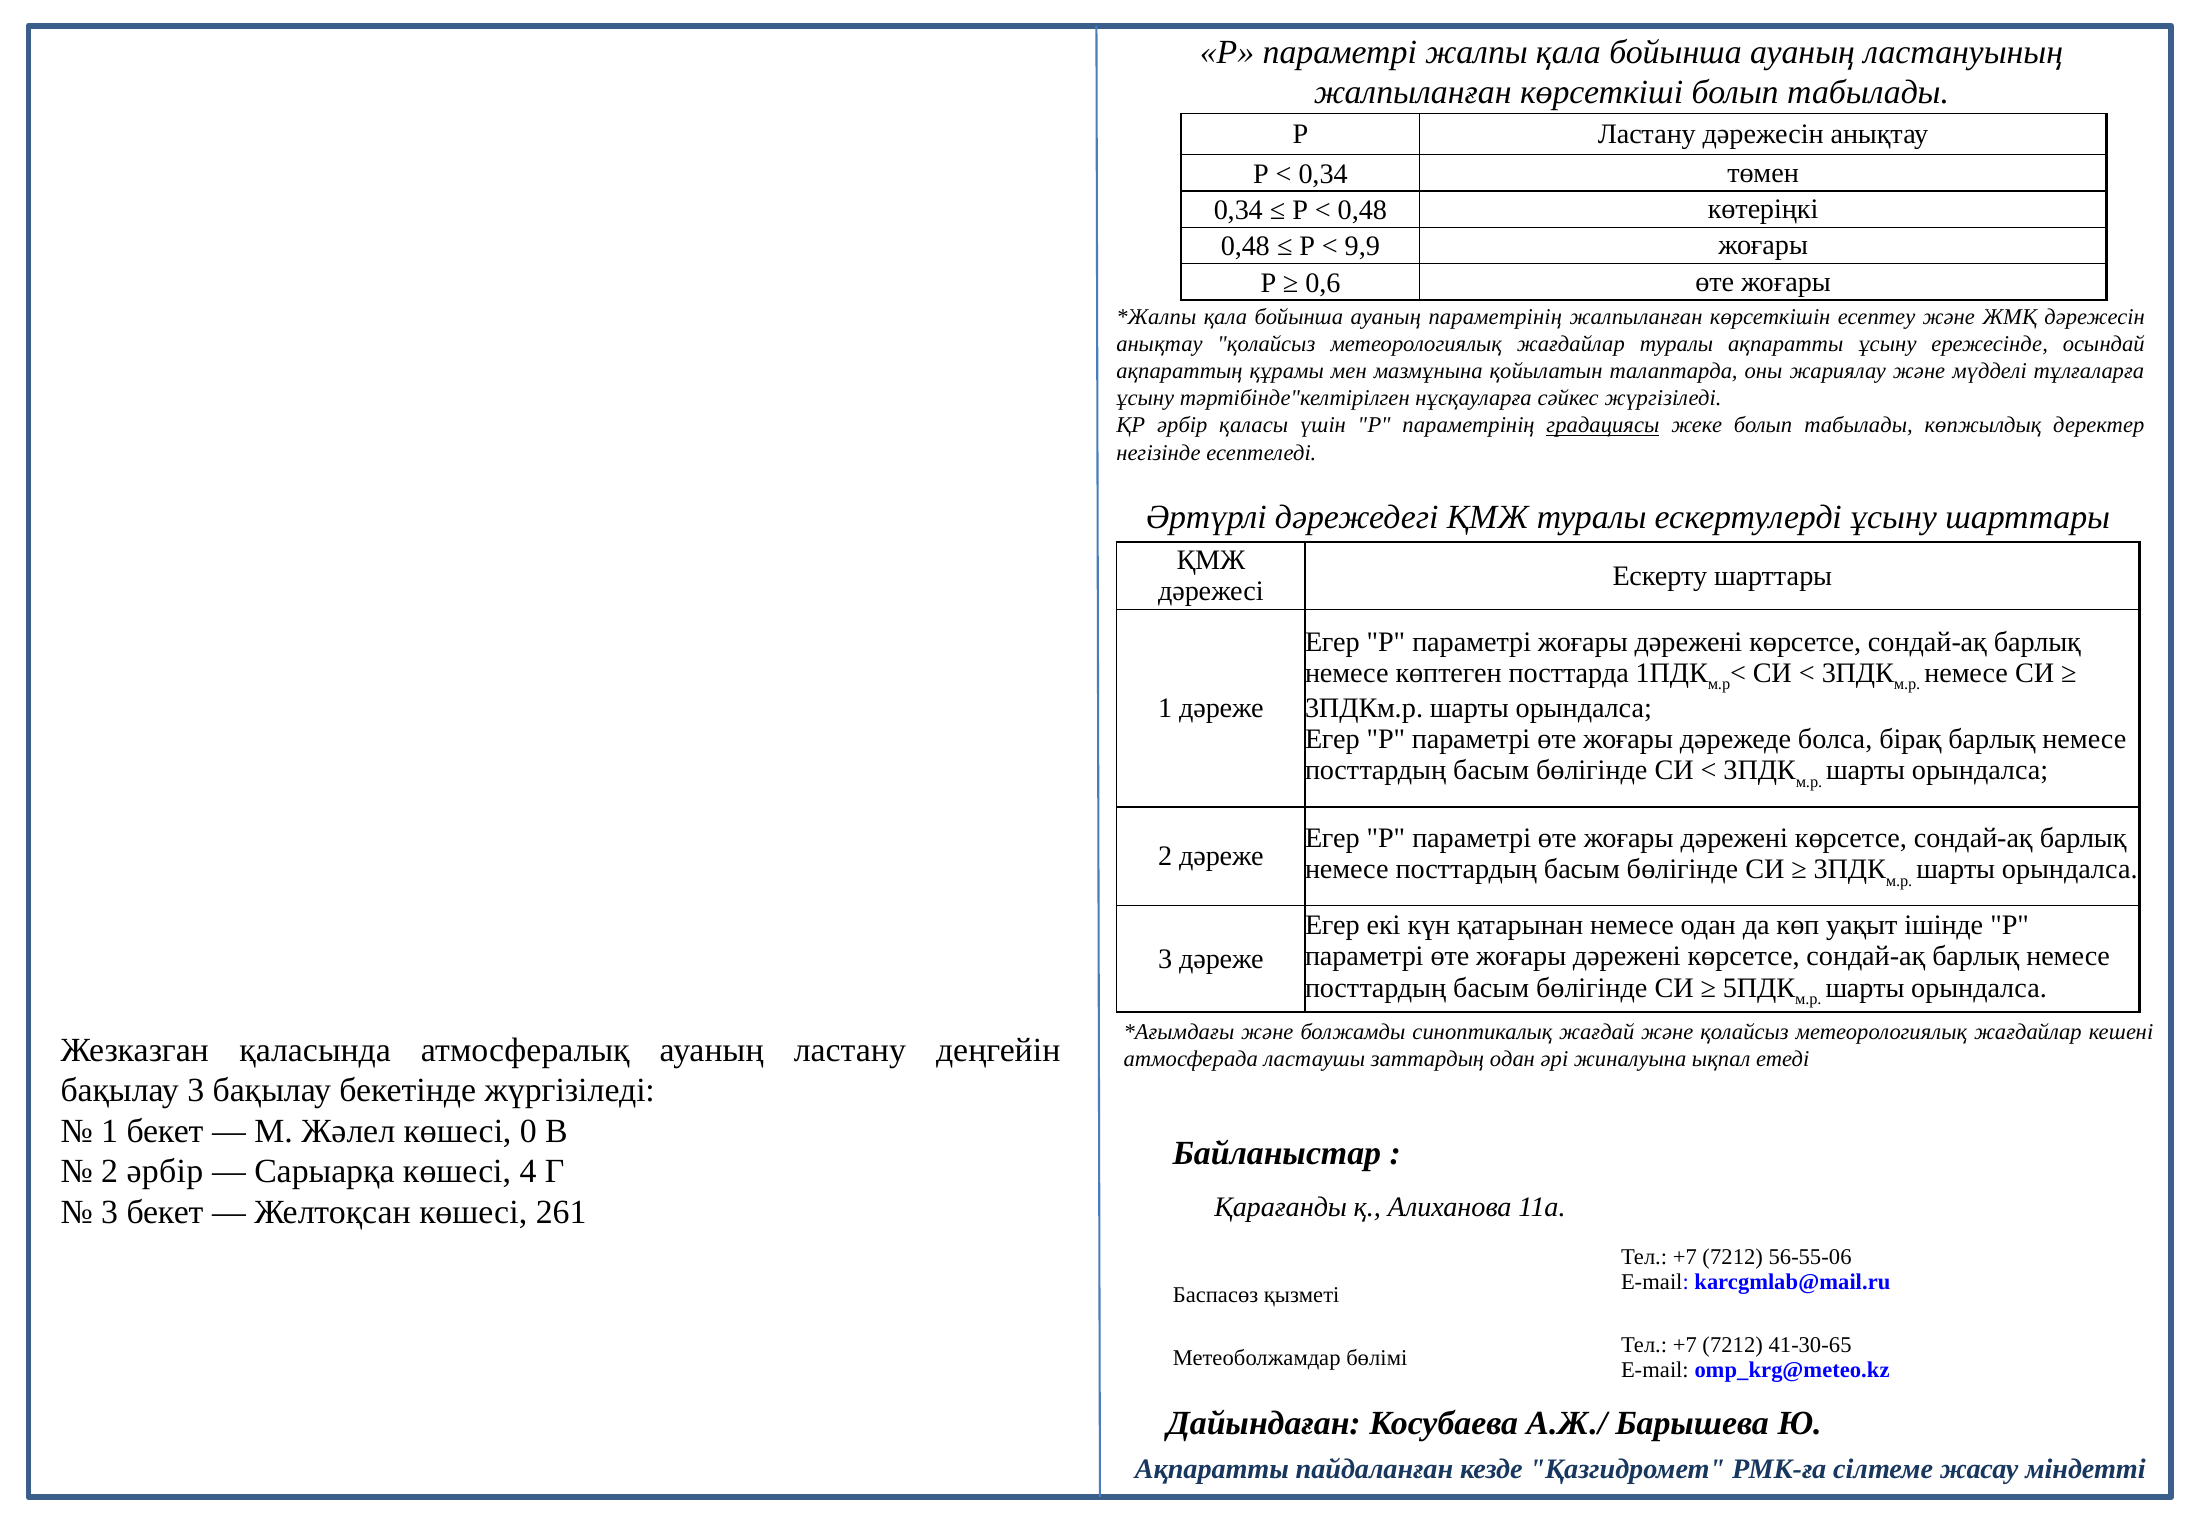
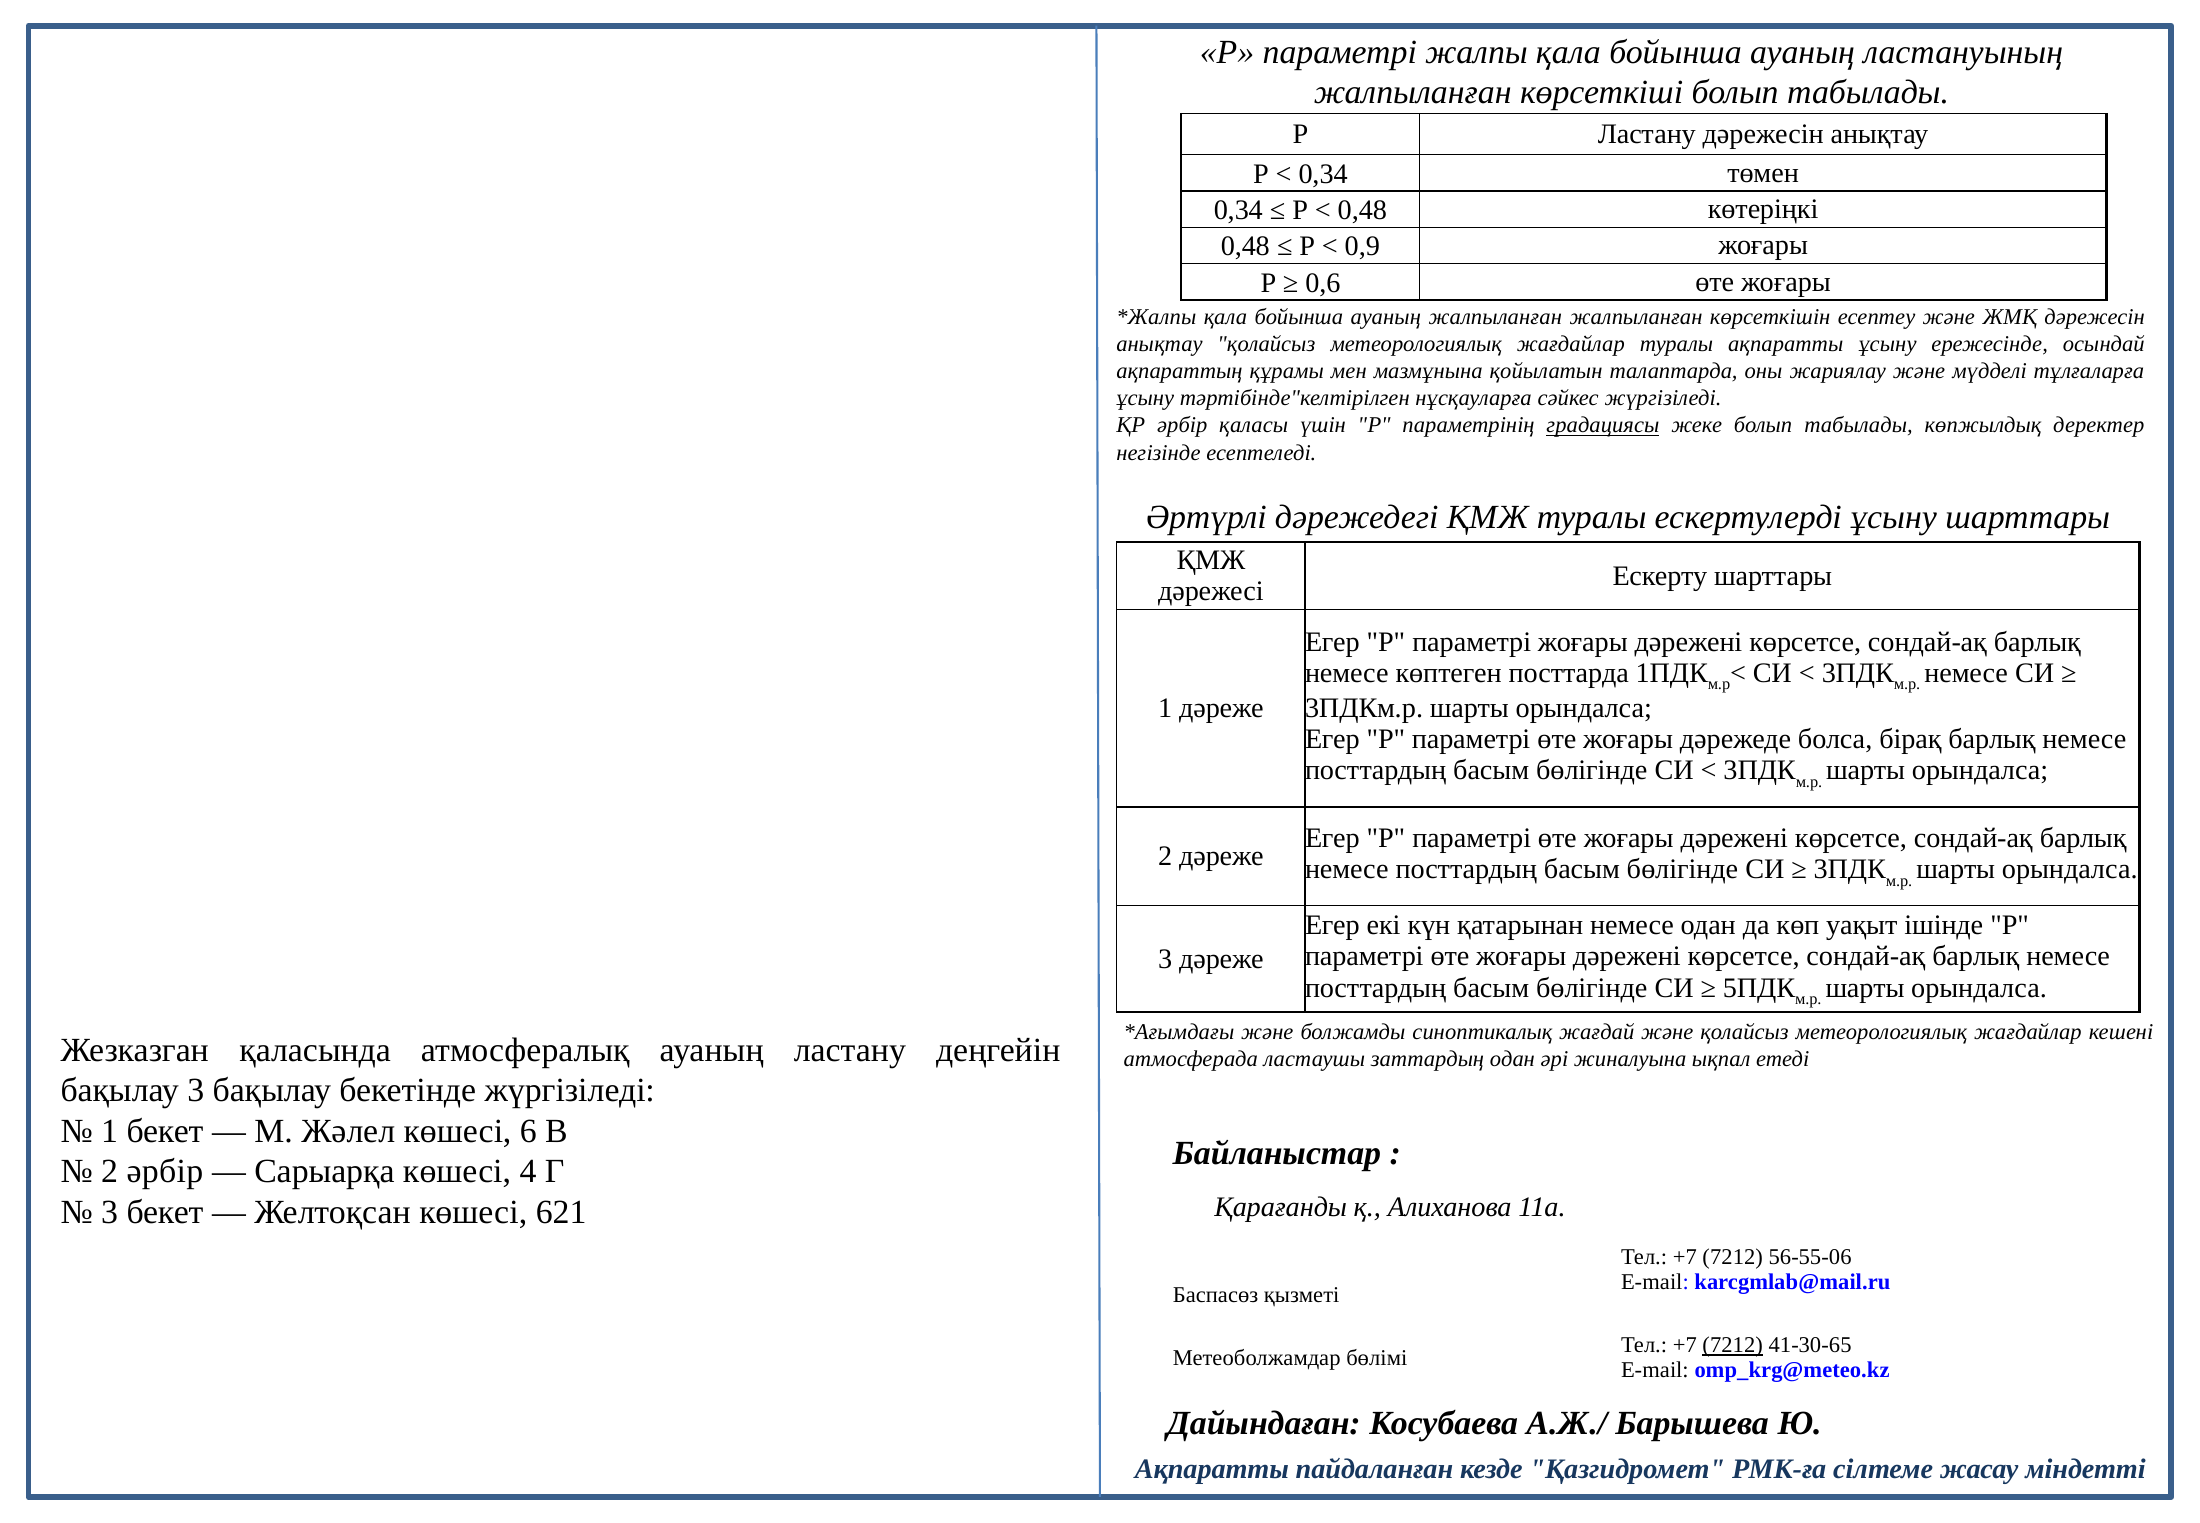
9,9: 9,9 -> 0,9
ауаның параметрінің: параметрінің -> жалпыланған
0: 0 -> 6
261: 261 -> 621
7212 at (1733, 1345) underline: none -> present
